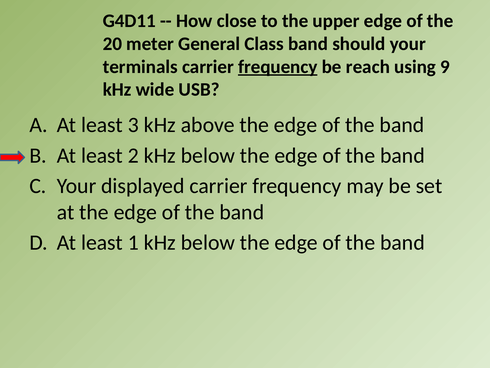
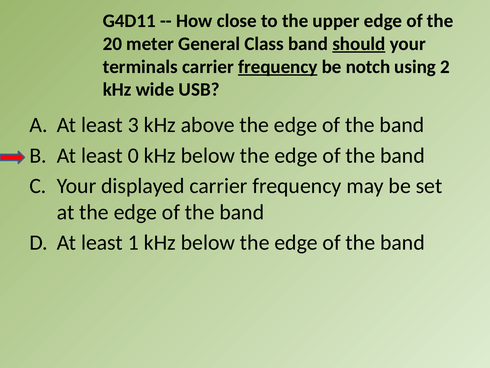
should underline: none -> present
reach: reach -> notch
9: 9 -> 2
2: 2 -> 0
